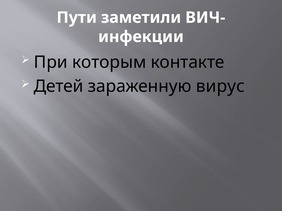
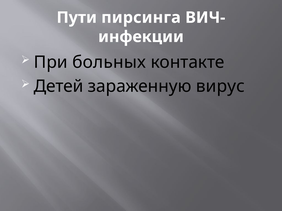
заметили: заметили -> пирсинга
которым: которым -> больных
